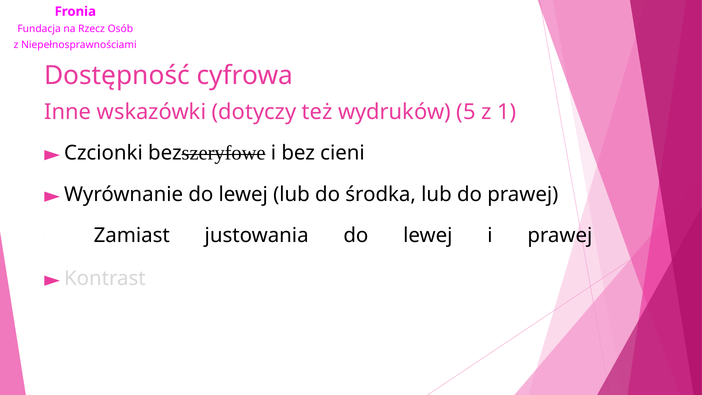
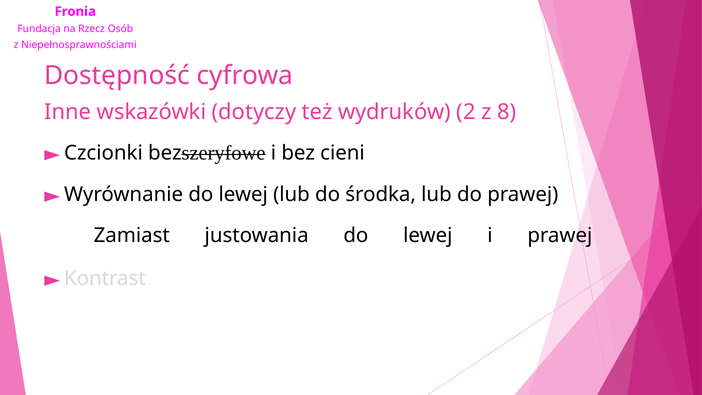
5: 5 -> 2
1: 1 -> 8
